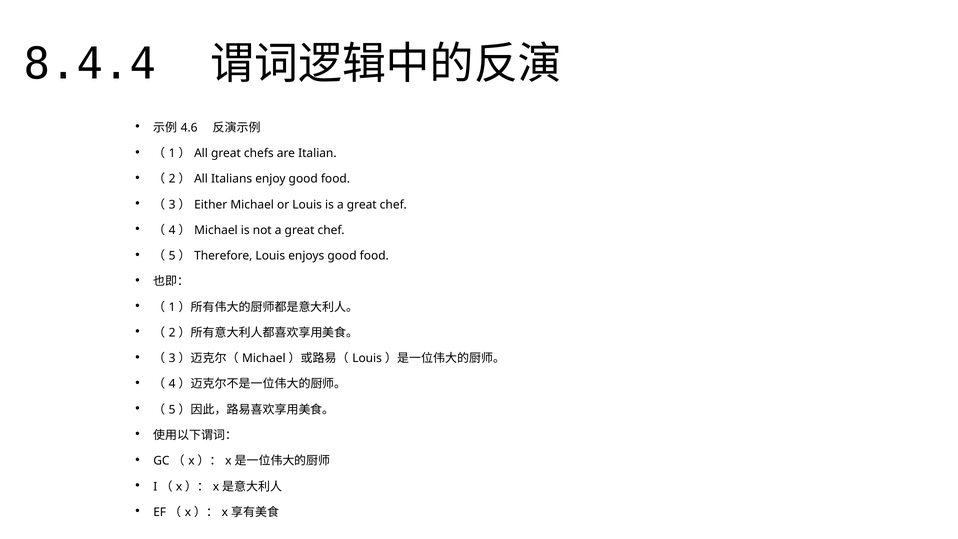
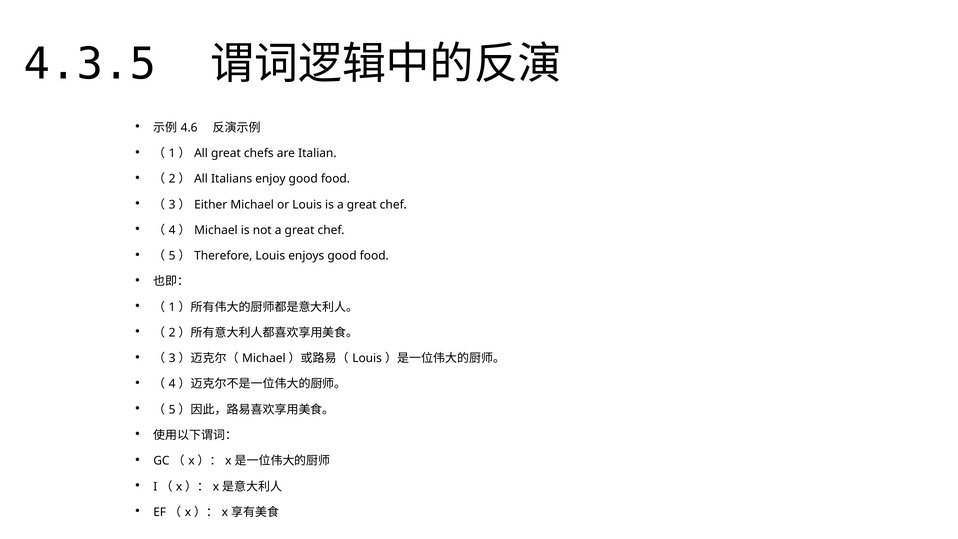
8.4.4: 8.4.4 -> 4.3.5
